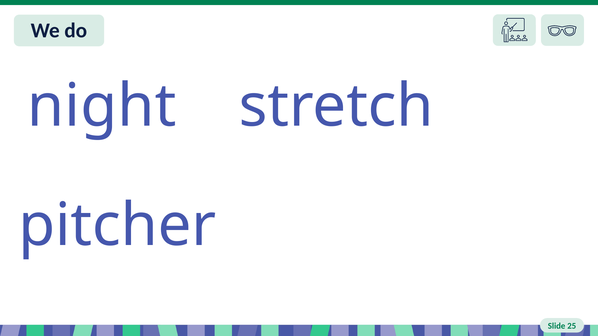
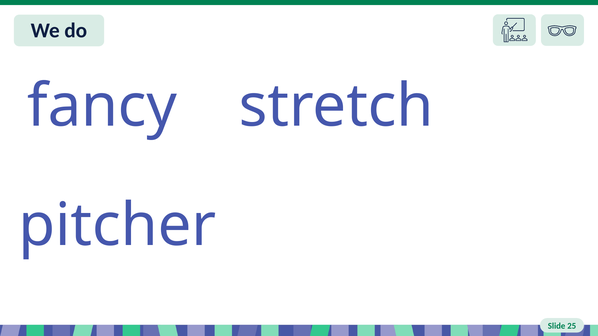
night: night -> fancy
